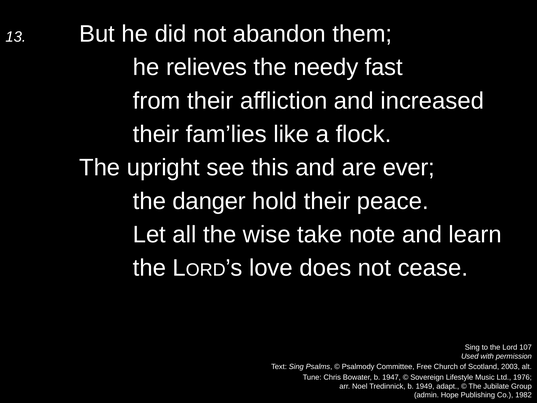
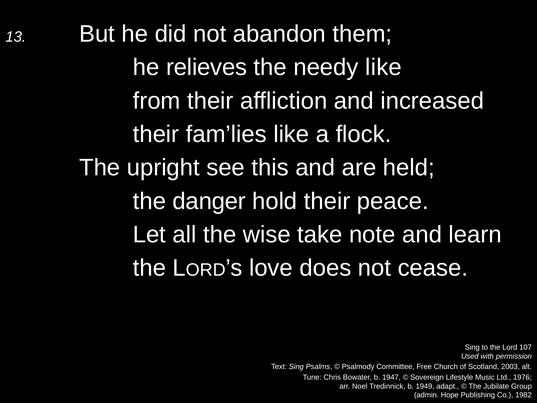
needy fast: fast -> like
ever: ever -> held
